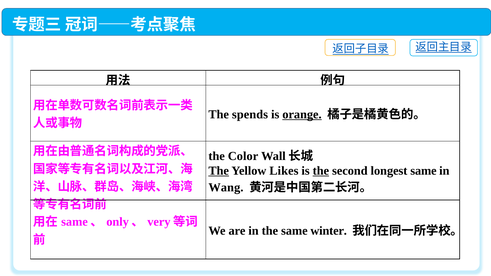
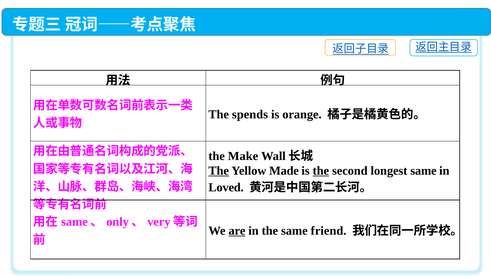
orange underline: present -> none
Color: Color -> Make
Likes: Likes -> Made
Wang: Wang -> Loved
are underline: none -> present
winter: winter -> friend
